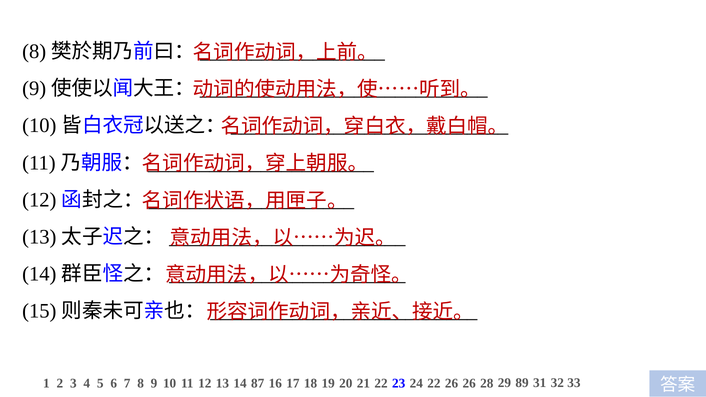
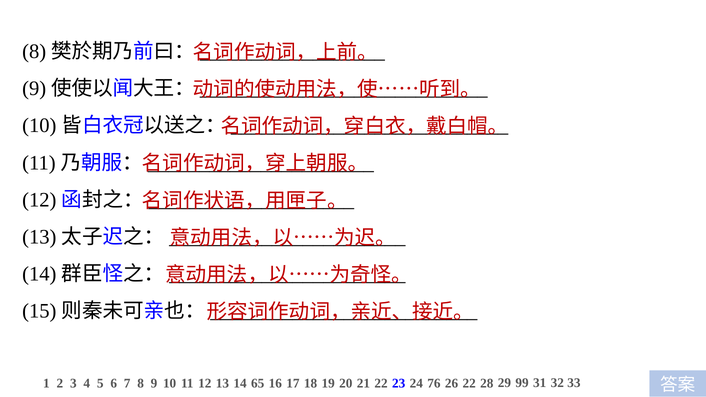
87: 87 -> 65
24 22: 22 -> 76
26 26: 26 -> 22
89: 89 -> 99
